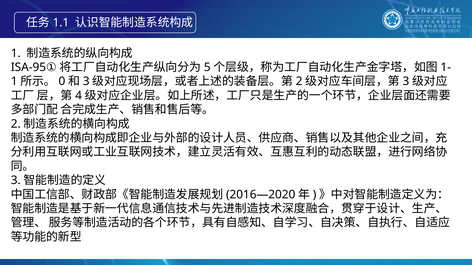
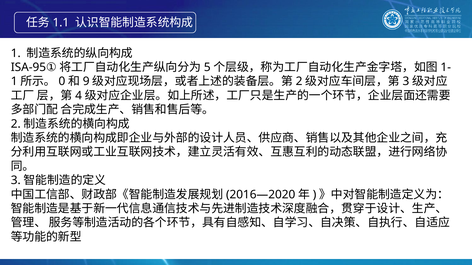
3 at (86, 82): 3 -> 9
